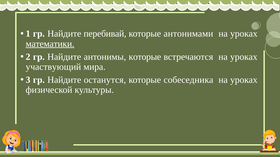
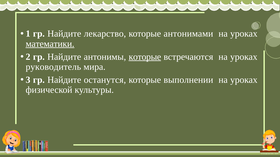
перебивай: перебивай -> лекарство
которые at (145, 57) underline: none -> present
участвующий: участвующий -> руководитель
собеседника: собеседника -> выполнении
